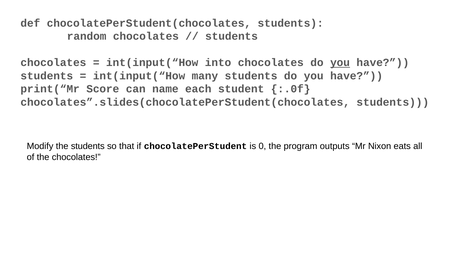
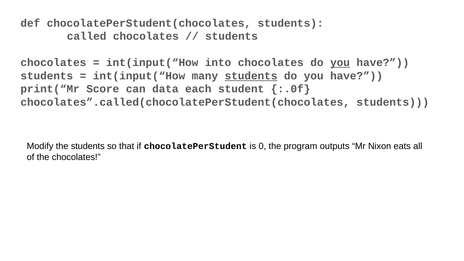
random: random -> called
students at (251, 76) underline: none -> present
name: name -> data
chocolates”.slides(chocolatePerStudent(chocolates: chocolates”.slides(chocolatePerStudent(chocolates -> chocolates”.called(chocolatePerStudent(chocolates
